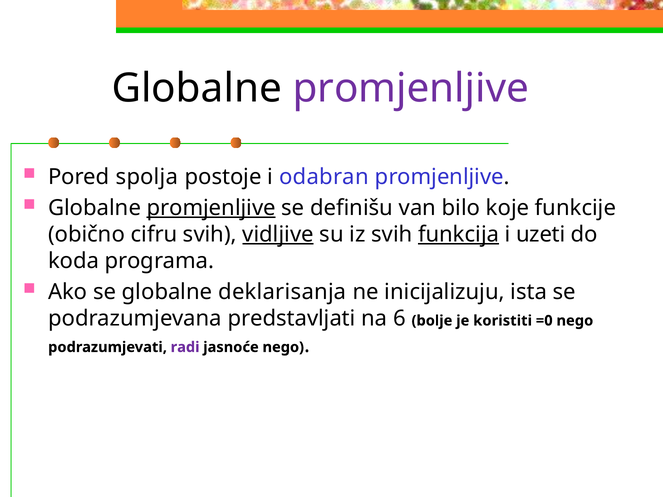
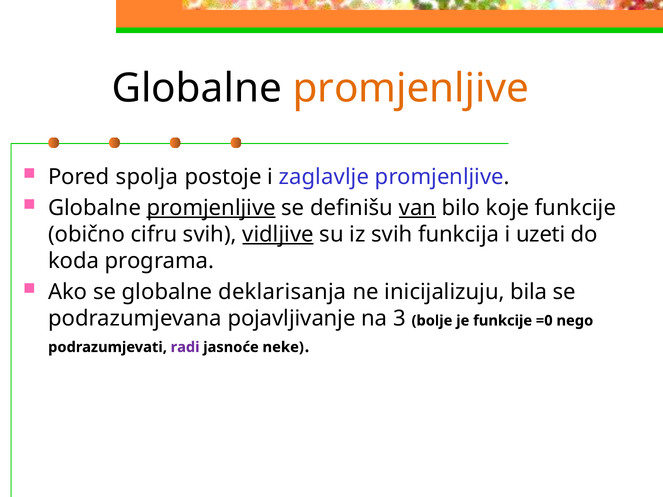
promjenljive at (411, 88) colour: purple -> orange
odabran: odabran -> zaglavlje
van underline: none -> present
funkcija underline: present -> none
ista: ista -> bila
predstavljati: predstavljati -> pojavljivanje
6: 6 -> 3
je koristiti: koristiti -> funkcije
jasnoće nego: nego -> neke
